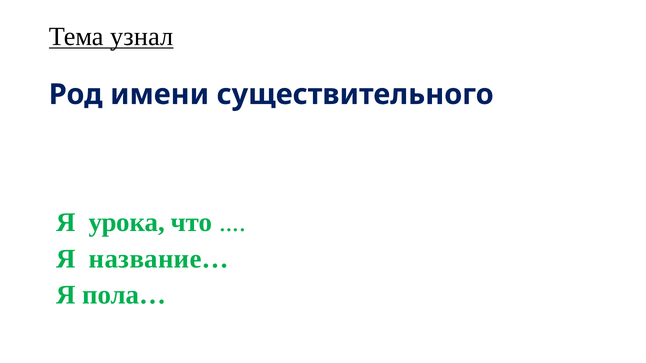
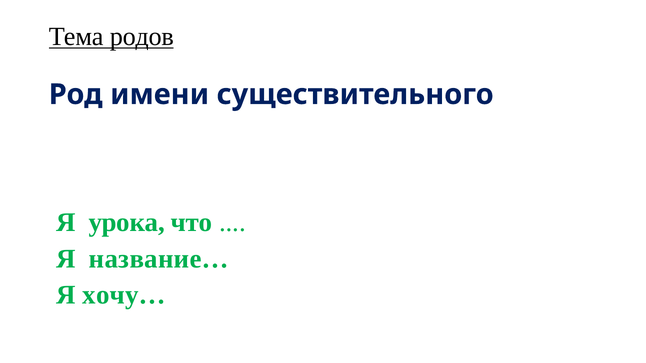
узнал: узнал -> родов
пола…: пола… -> хочу…
